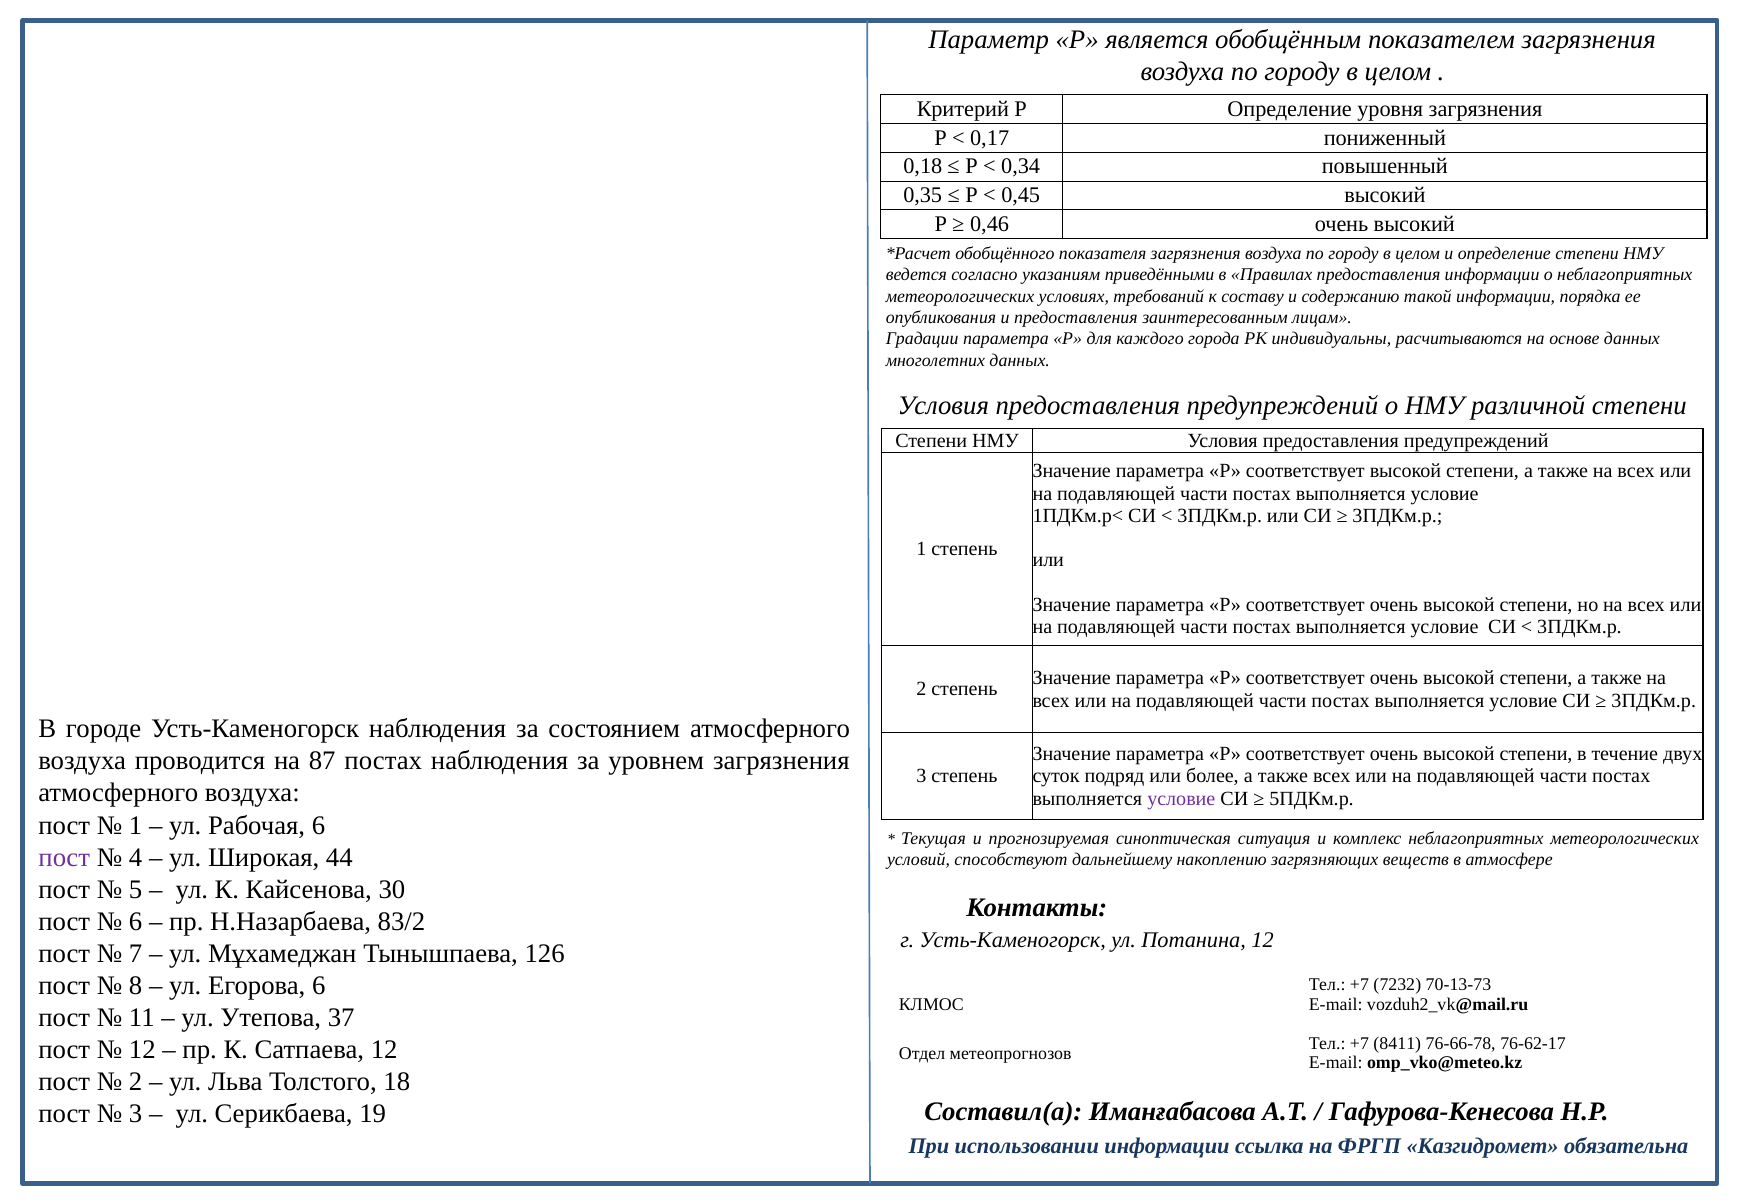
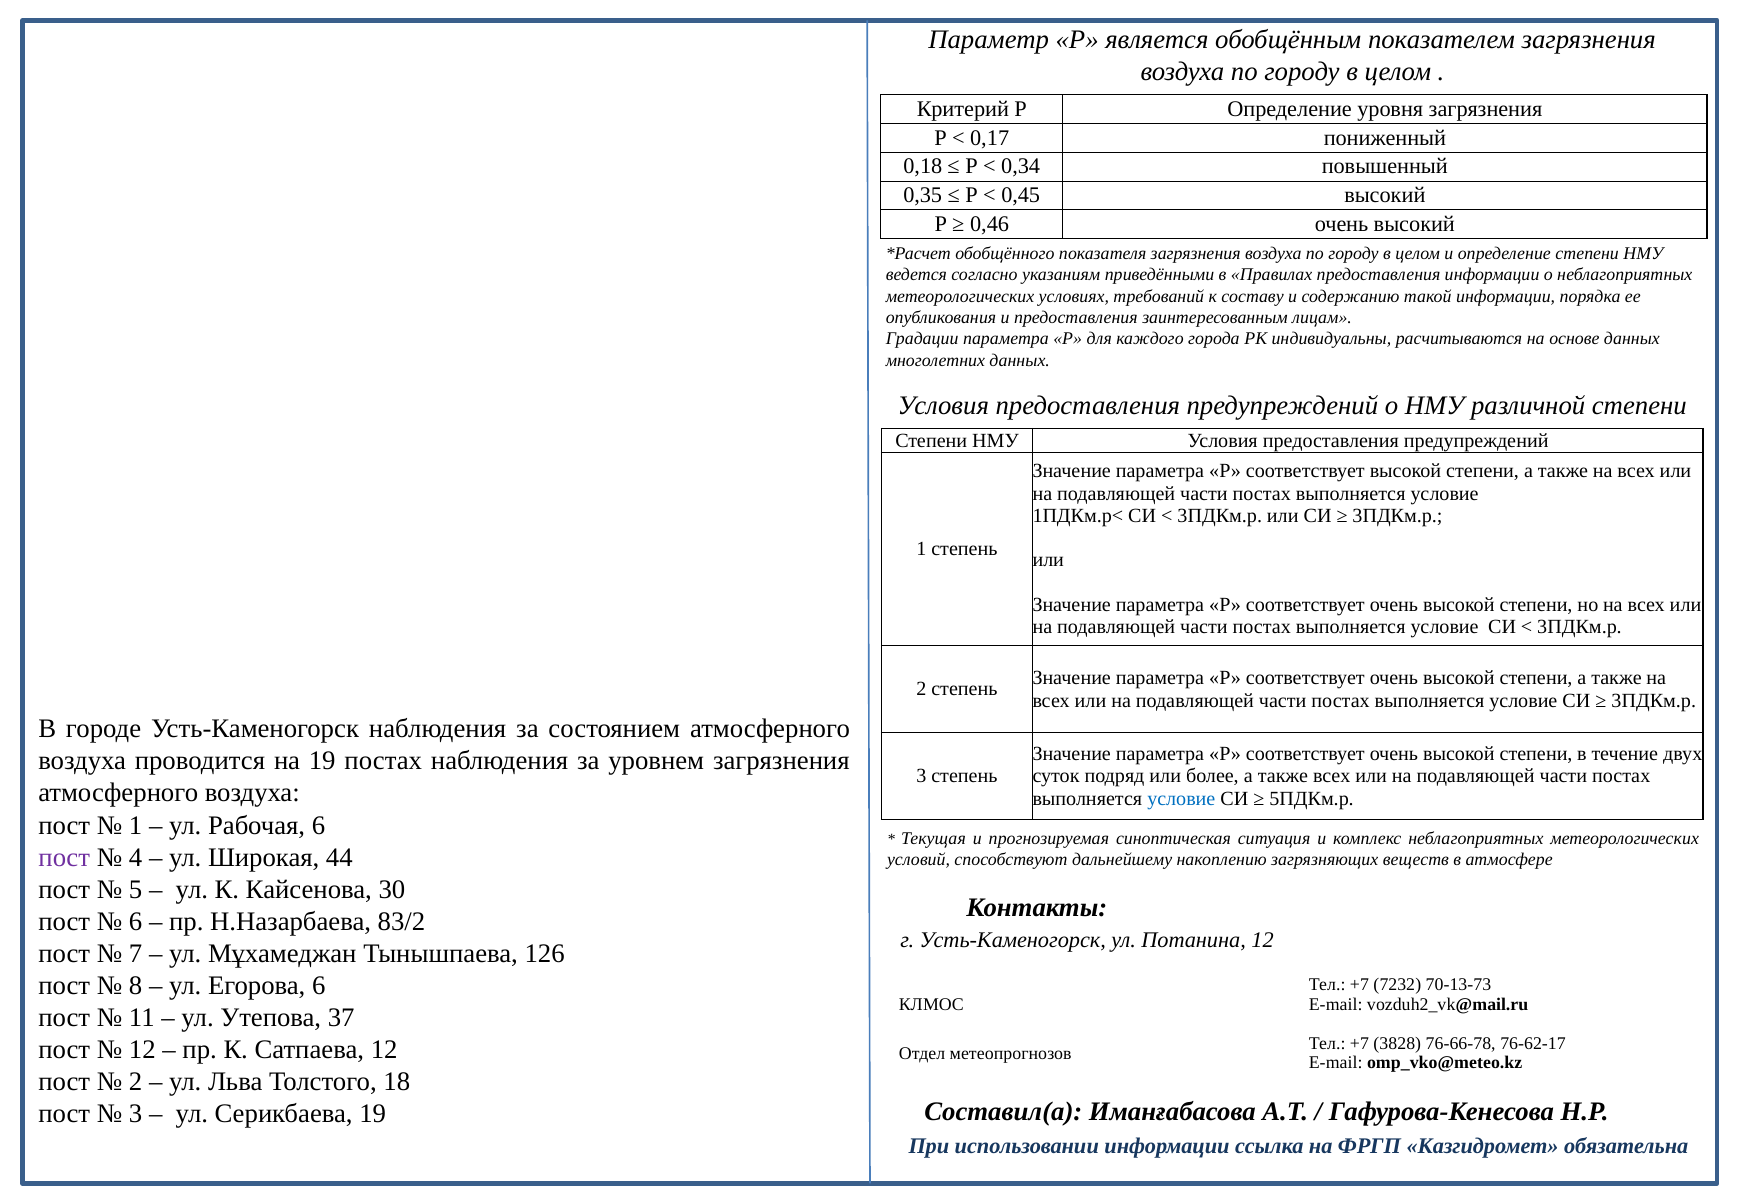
на 87: 87 -> 19
условие at (1181, 799) colour: purple -> blue
8411: 8411 -> 3828
